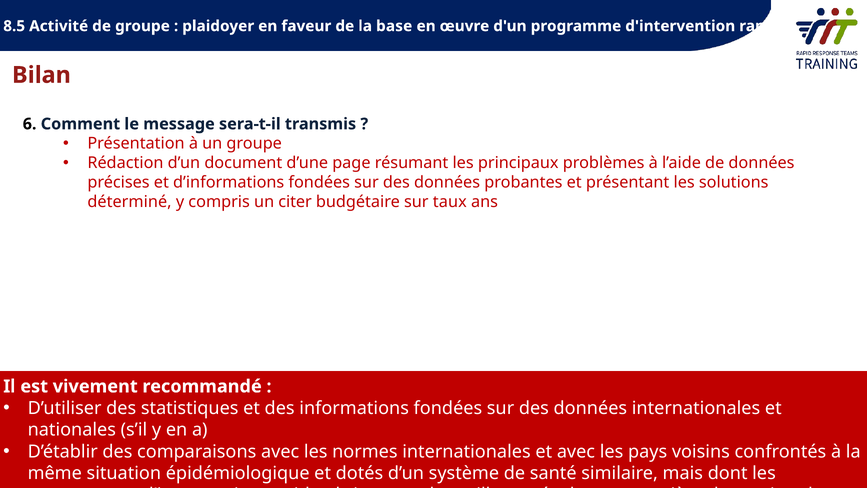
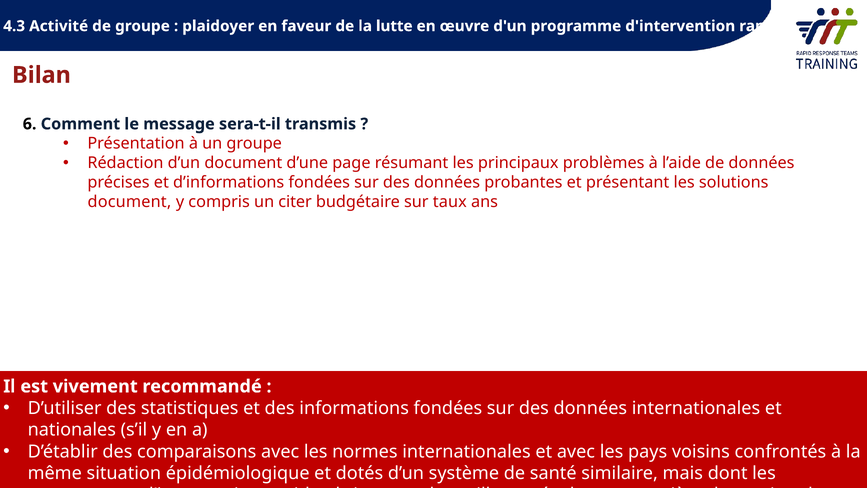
8.5: 8.5 -> 4.3
base: base -> lutte
déterminé at (129, 202): déterminé -> document
